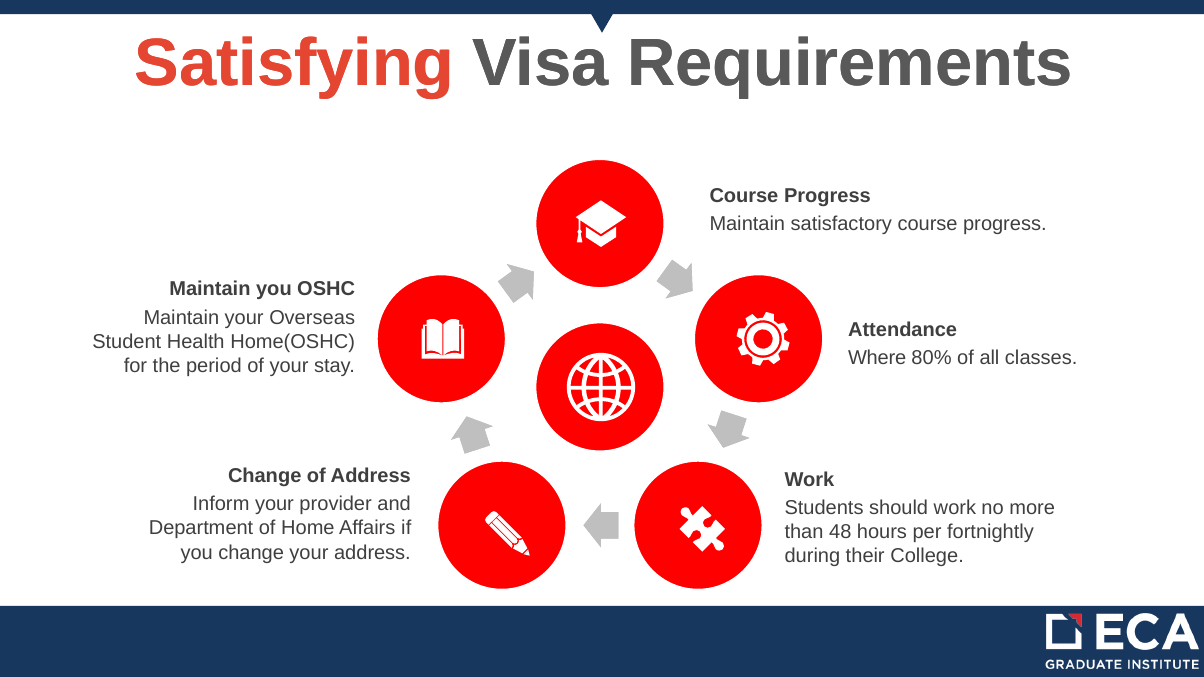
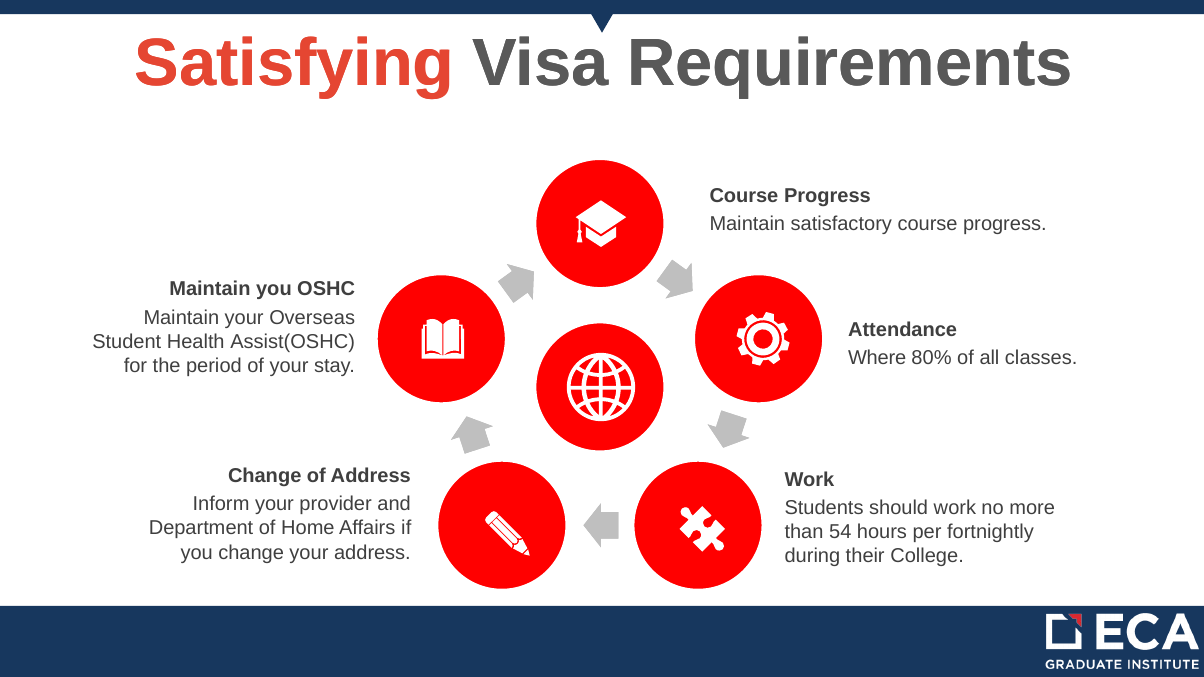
Home(OSHC: Home(OSHC -> Assist(OSHC
48: 48 -> 54
